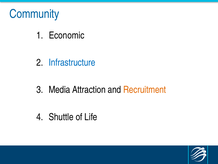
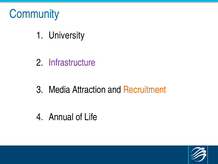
Economic: Economic -> University
Infrastructure colour: blue -> purple
Shuttle: Shuttle -> Annual
